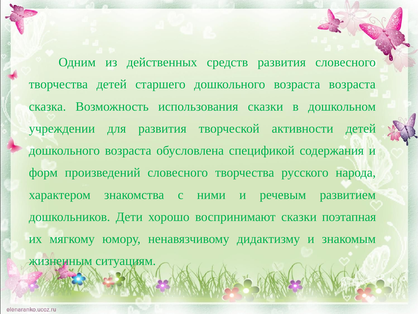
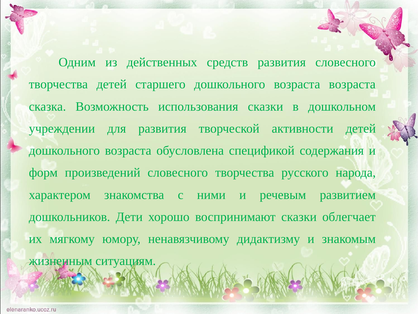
поэтапная: поэтапная -> облегчает
